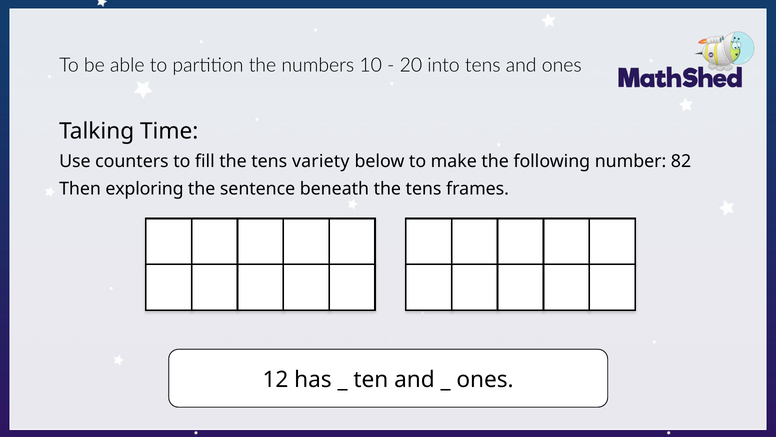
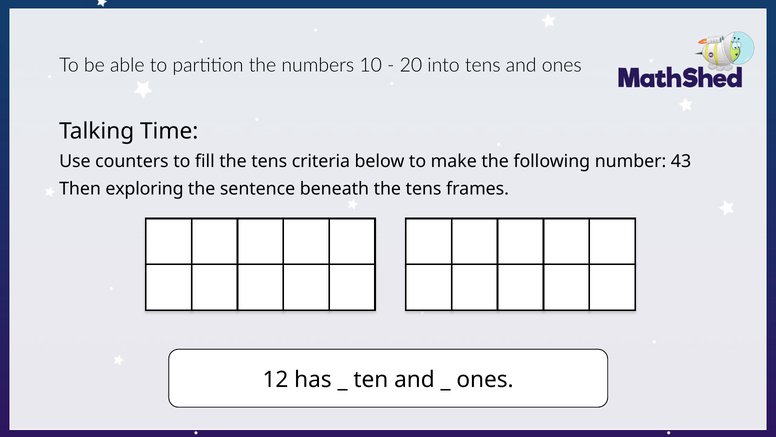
variety: variety -> criteria
82: 82 -> 43
